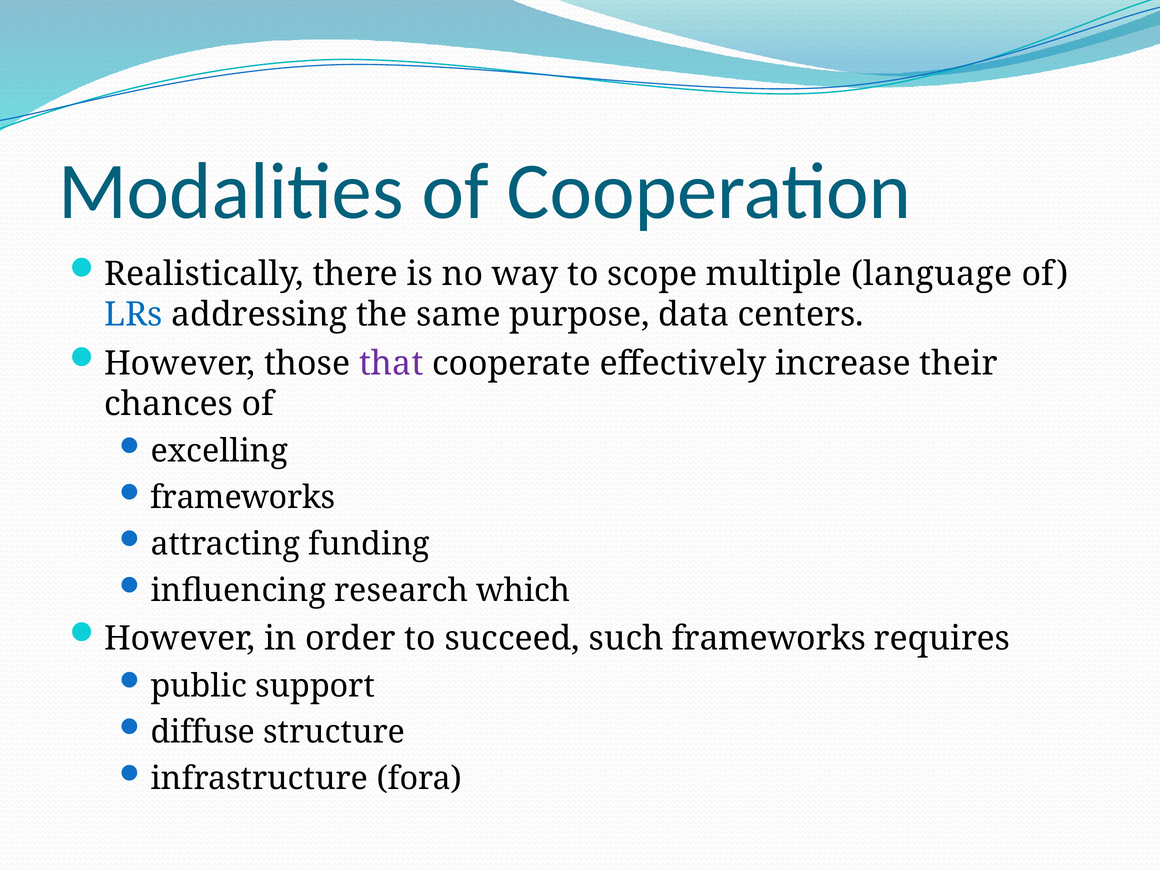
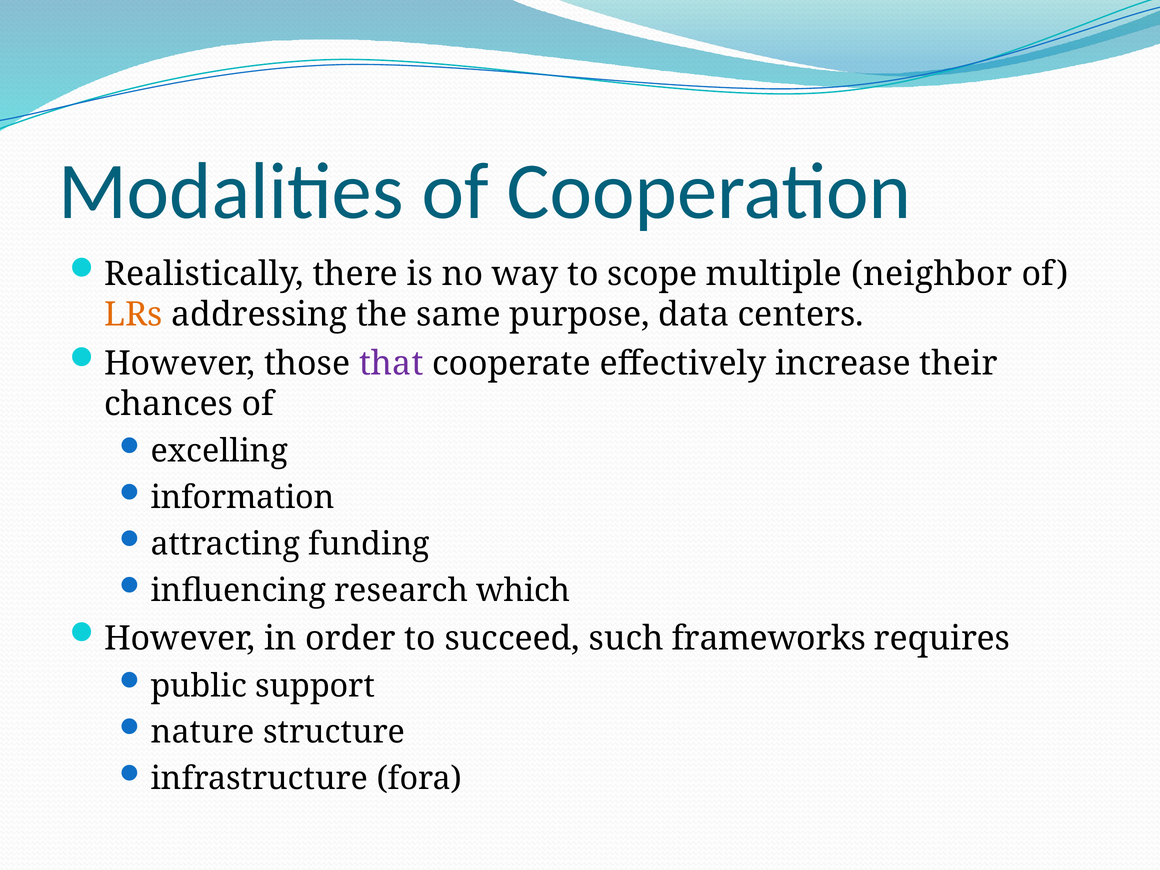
language: language -> neighbor
LRs colour: blue -> orange
frameworks at (243, 498): frameworks -> information
diffuse: diffuse -> nature
